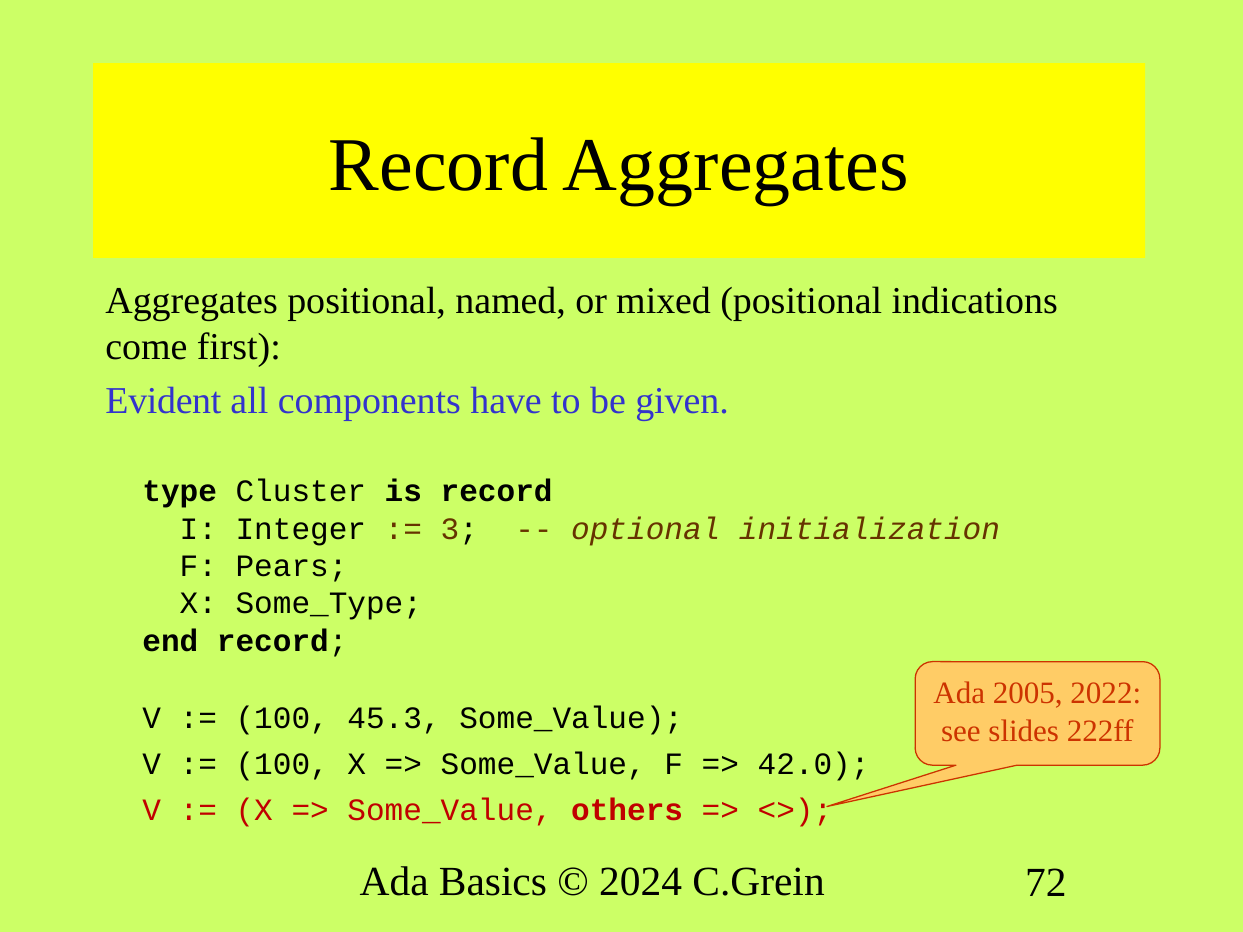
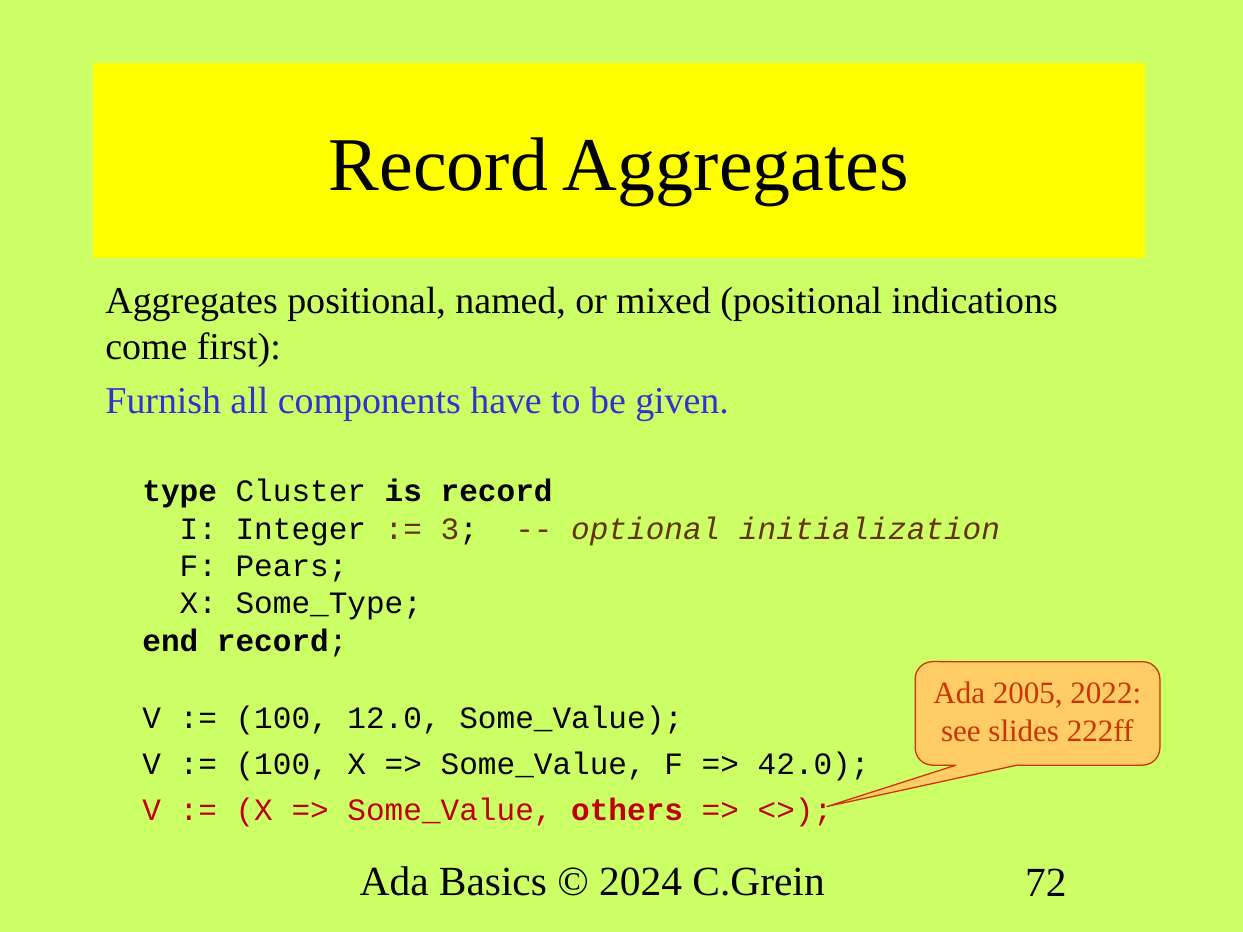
Evident: Evident -> Furnish
45.3: 45.3 -> 12.0
